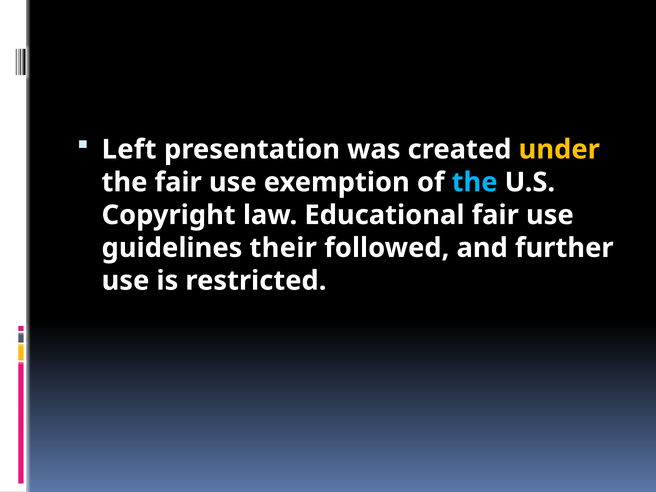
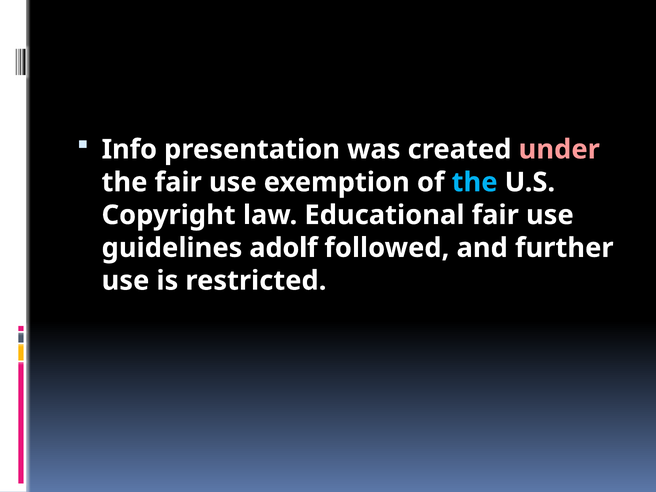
Left: Left -> Info
under colour: yellow -> pink
their: their -> adolf
